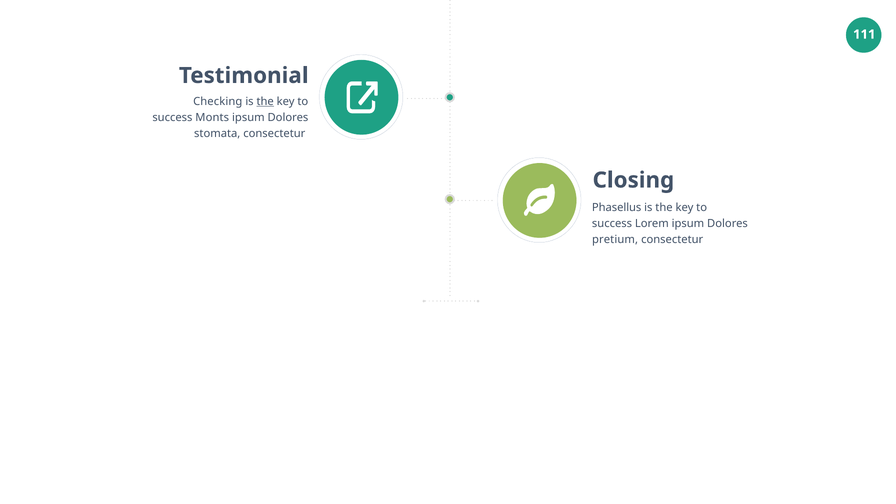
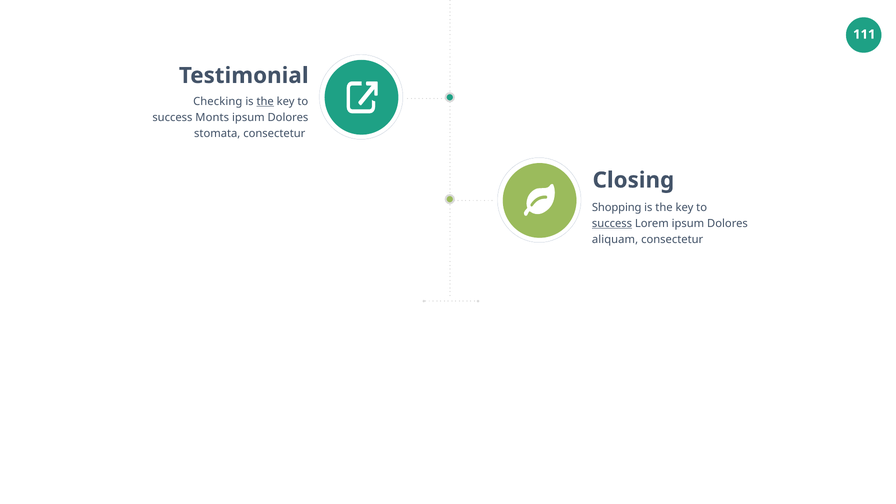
Phasellus: Phasellus -> Shopping
success at (612, 224) underline: none -> present
pretium: pretium -> aliquam
